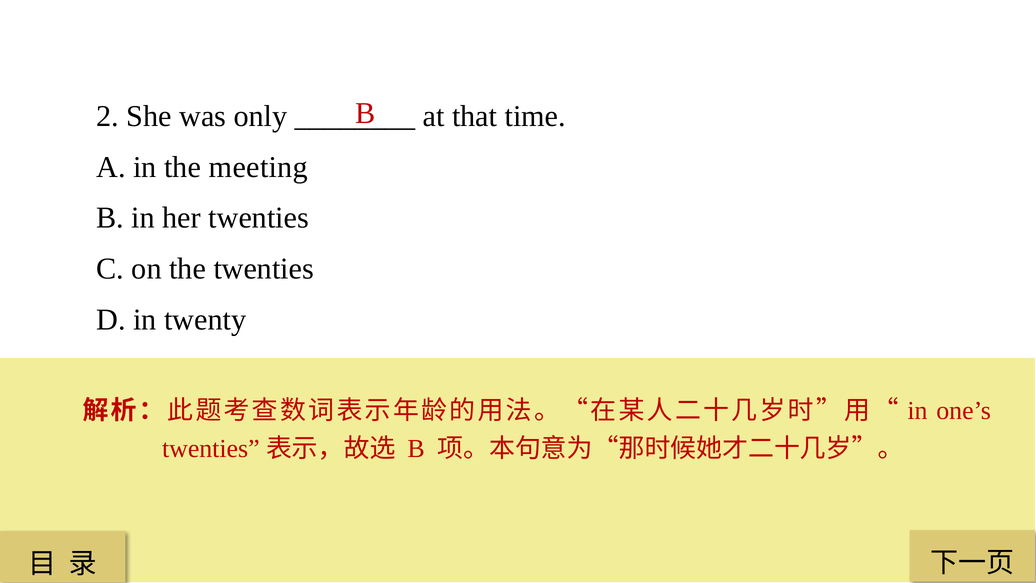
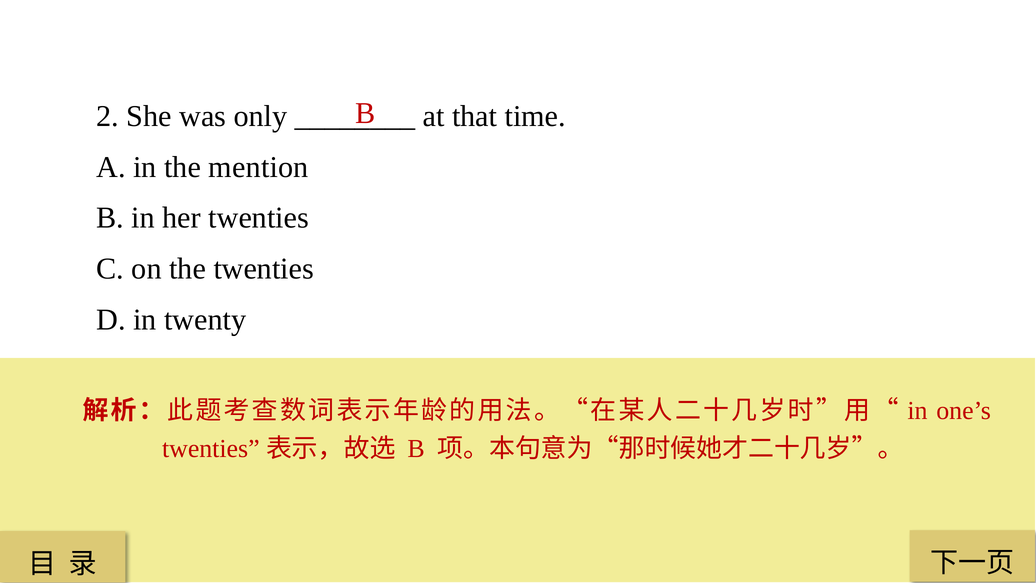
meeting: meeting -> mention
